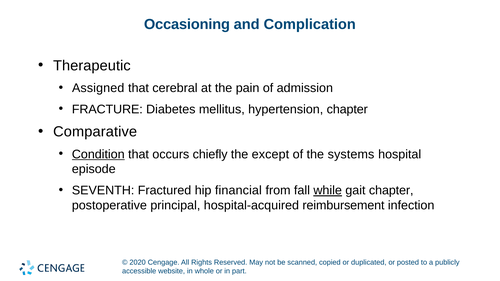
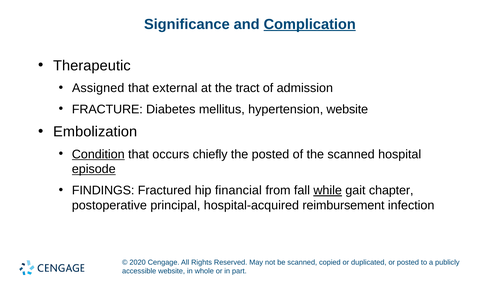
Occasioning: Occasioning -> Significance
Complication underline: none -> present
cerebral: cerebral -> external
pain: pain -> tract
hypertension chapter: chapter -> website
Comparative: Comparative -> Embolization
the except: except -> posted
the systems: systems -> scanned
episode underline: none -> present
SEVENTH: SEVENTH -> FINDINGS
